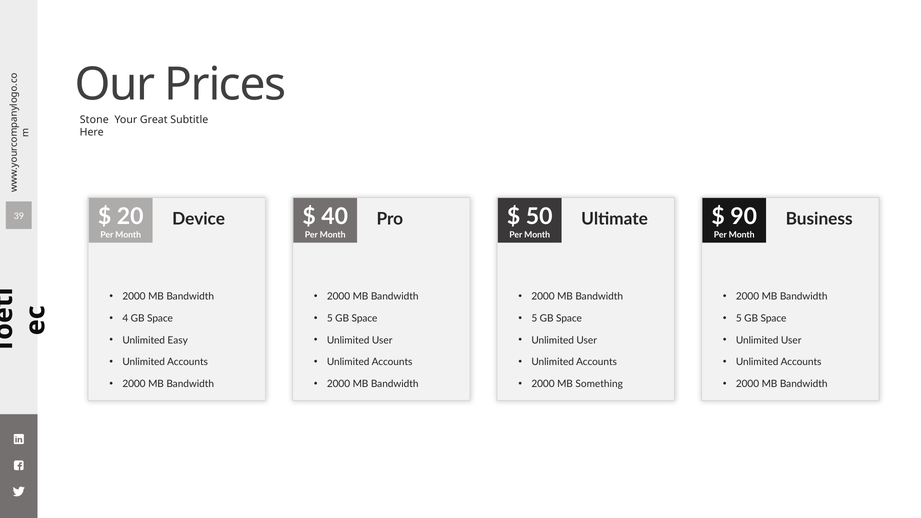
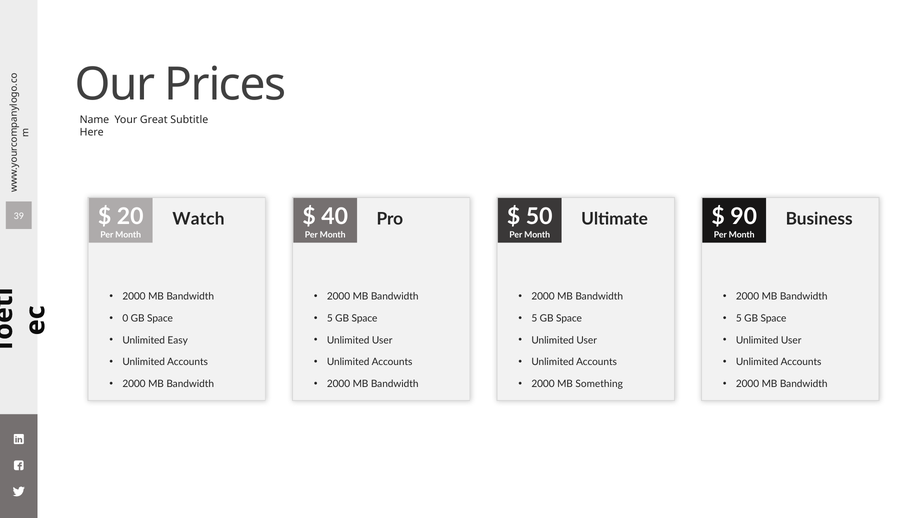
Stone: Stone -> Name
Device: Device -> Watch
4: 4 -> 0
